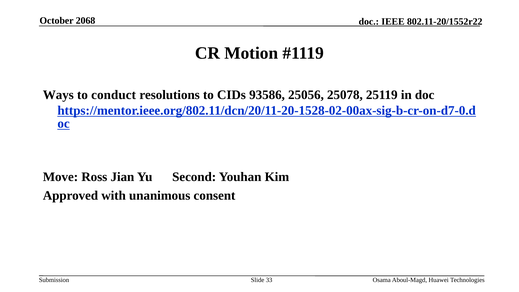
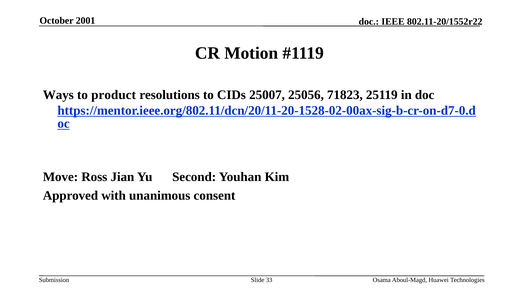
2068: 2068 -> 2001
conduct: conduct -> product
93586: 93586 -> 25007
25078: 25078 -> 71823
